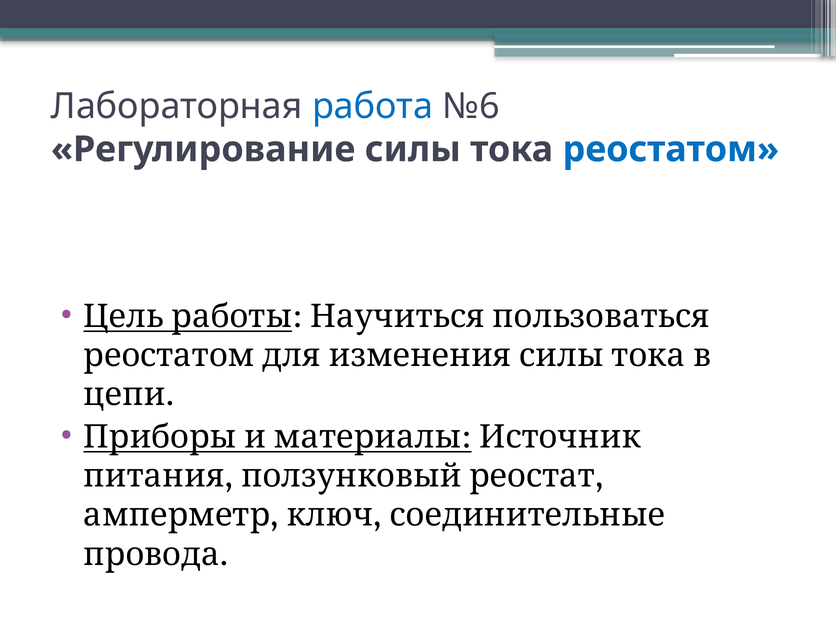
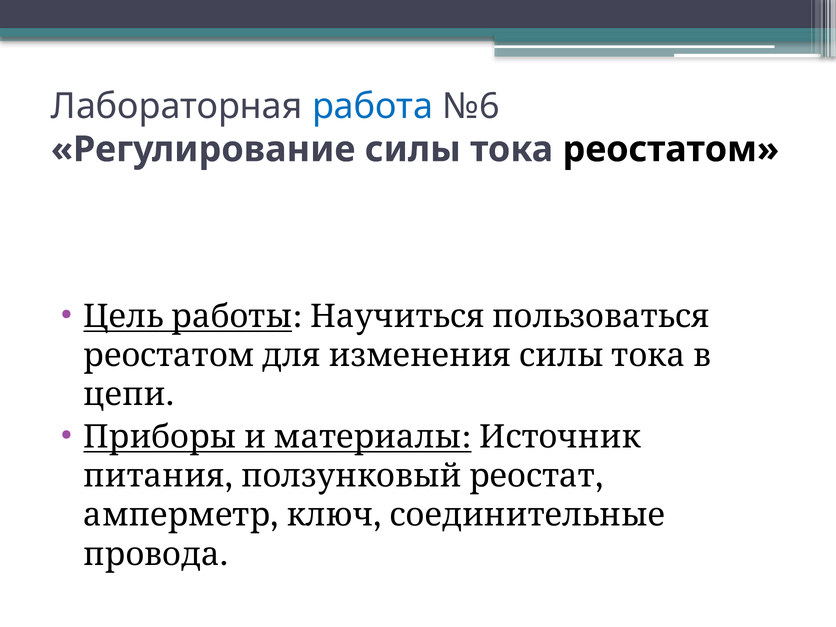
реостатом colour: blue -> black
